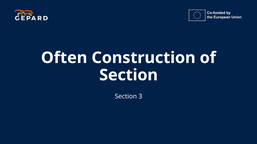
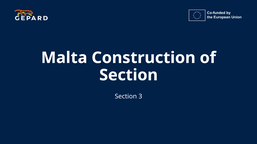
Often: Often -> Malta
